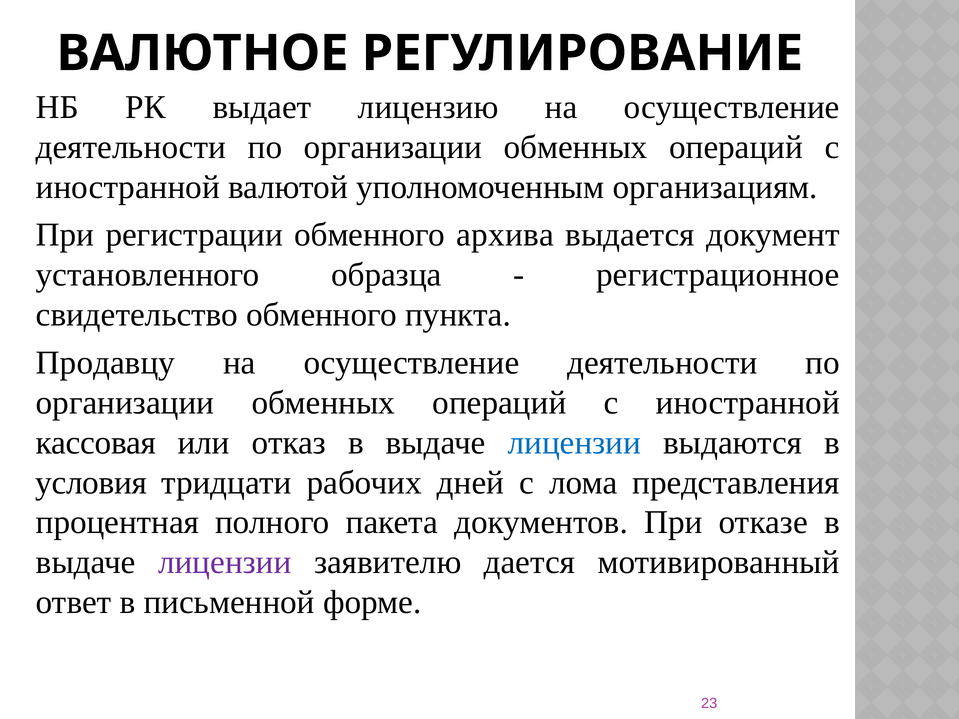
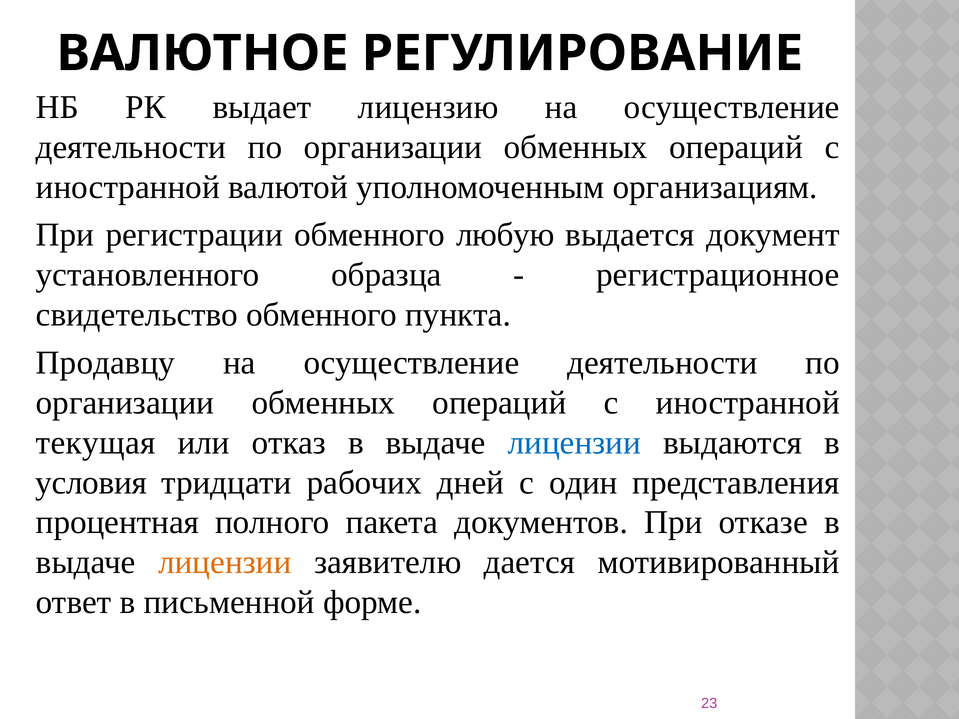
архива: архива -> любую
кассовая: кассовая -> текущая
лома: лома -> один
лицензии at (225, 563) colour: purple -> orange
